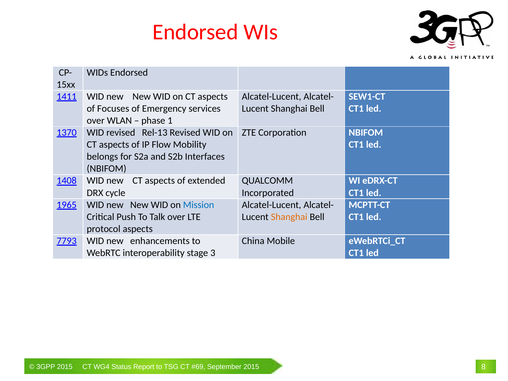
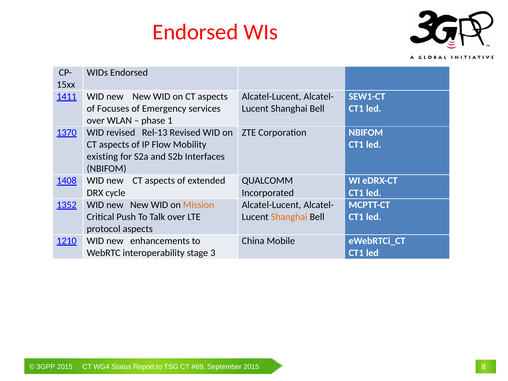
belongs: belongs -> existing
1965: 1965 -> 1352
Mission colour: blue -> orange
7793: 7793 -> 1210
